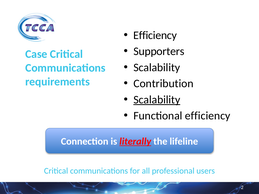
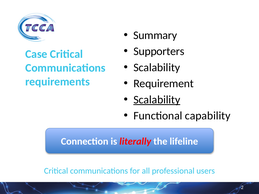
Efficiency at (155, 35): Efficiency -> Summary
Contribution: Contribution -> Requirement
Functional efficiency: efficiency -> capability
literally underline: present -> none
